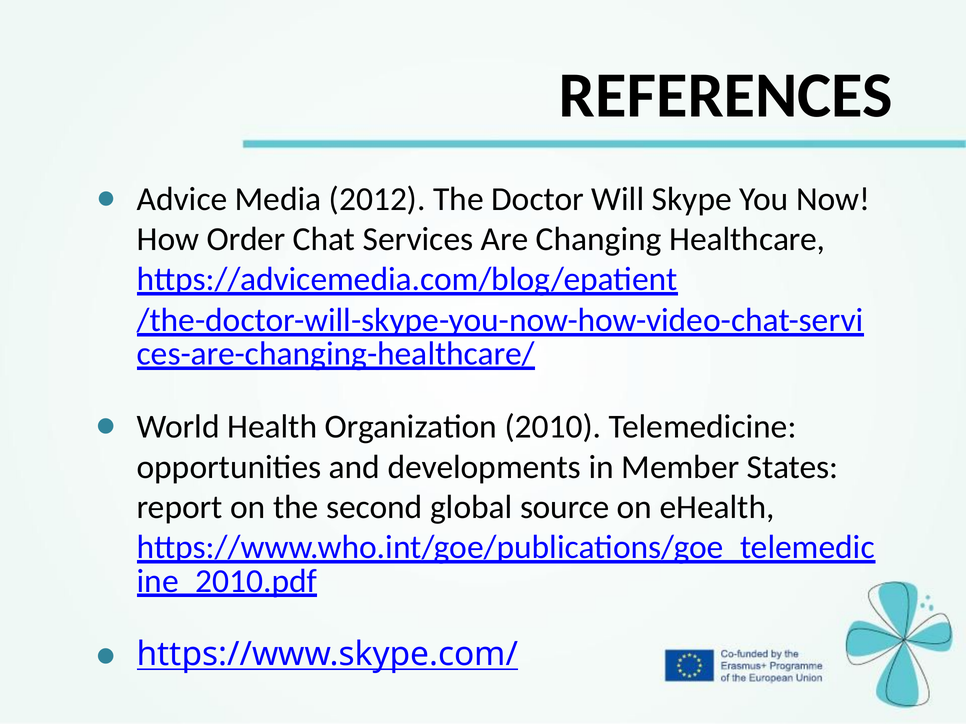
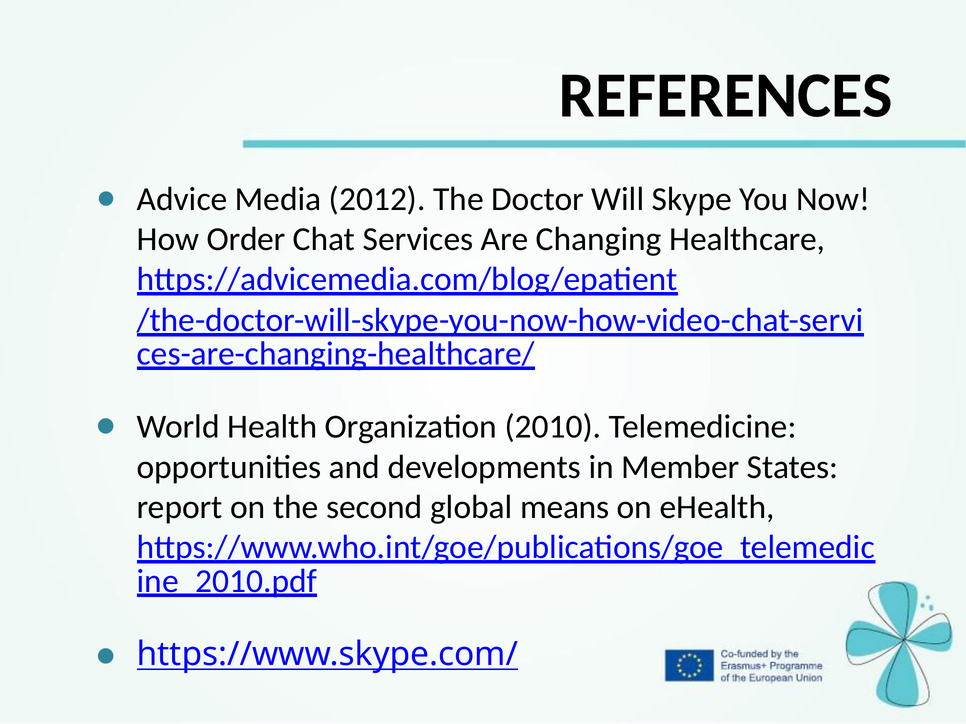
source: source -> means
